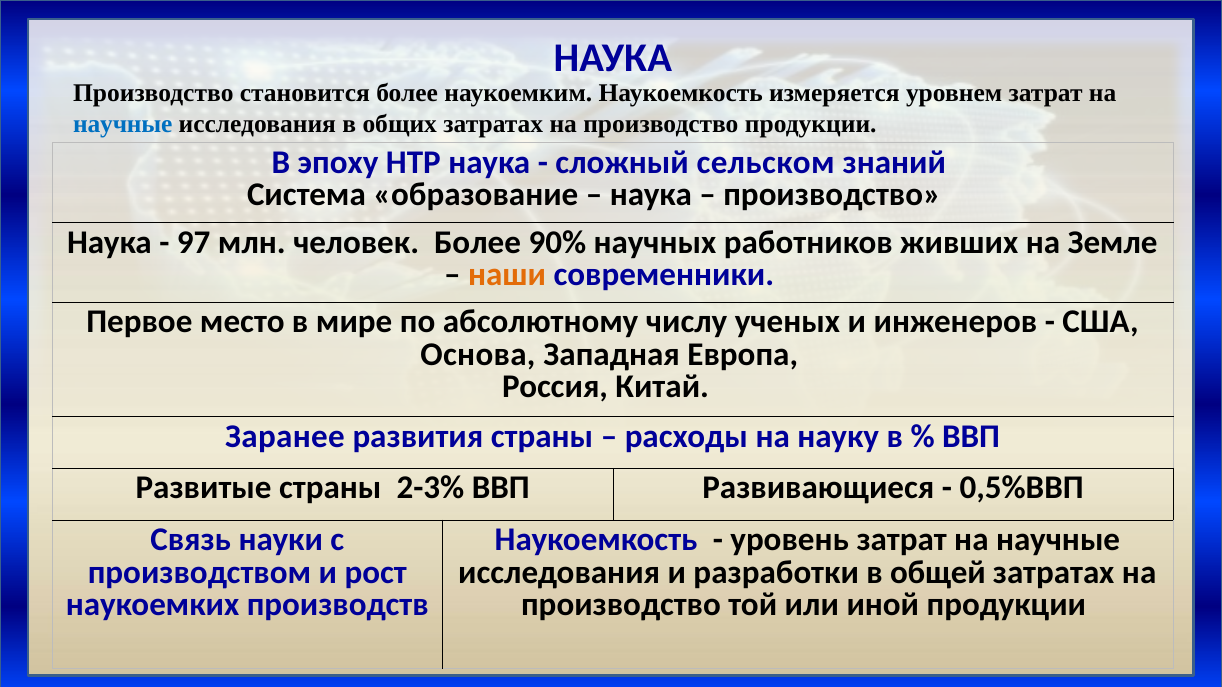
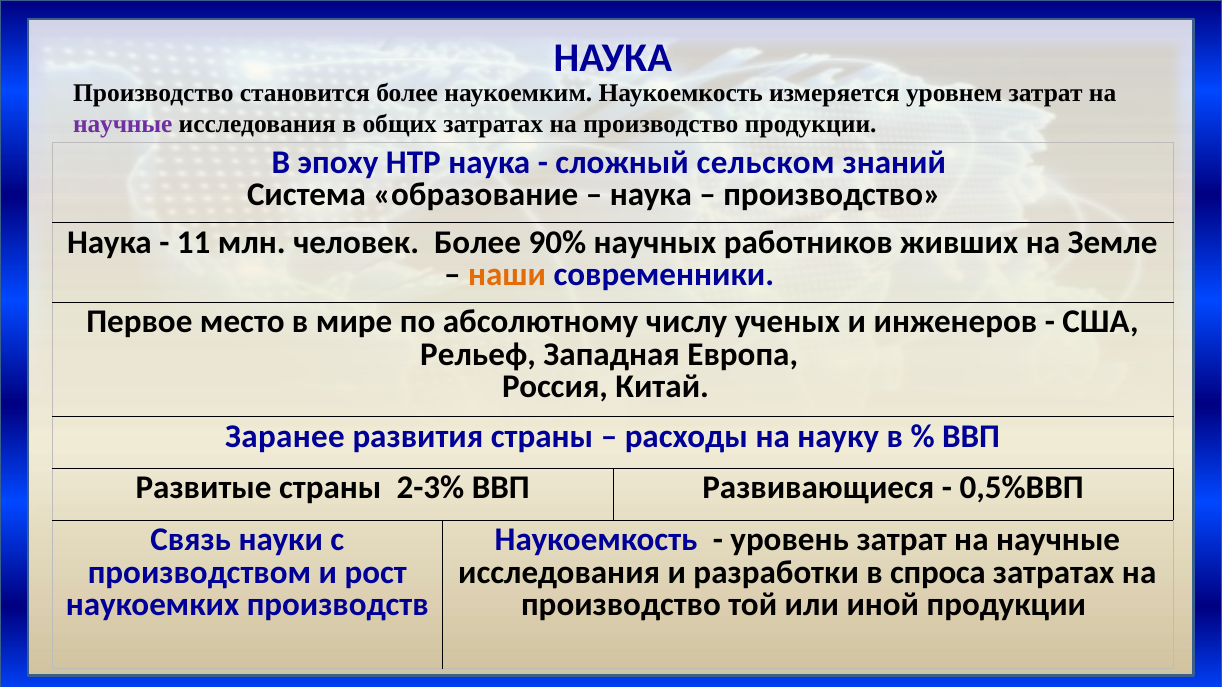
научные at (123, 124) colour: blue -> purple
97: 97 -> 11
Основа: Основа -> Рельеф
общей: общей -> спроса
